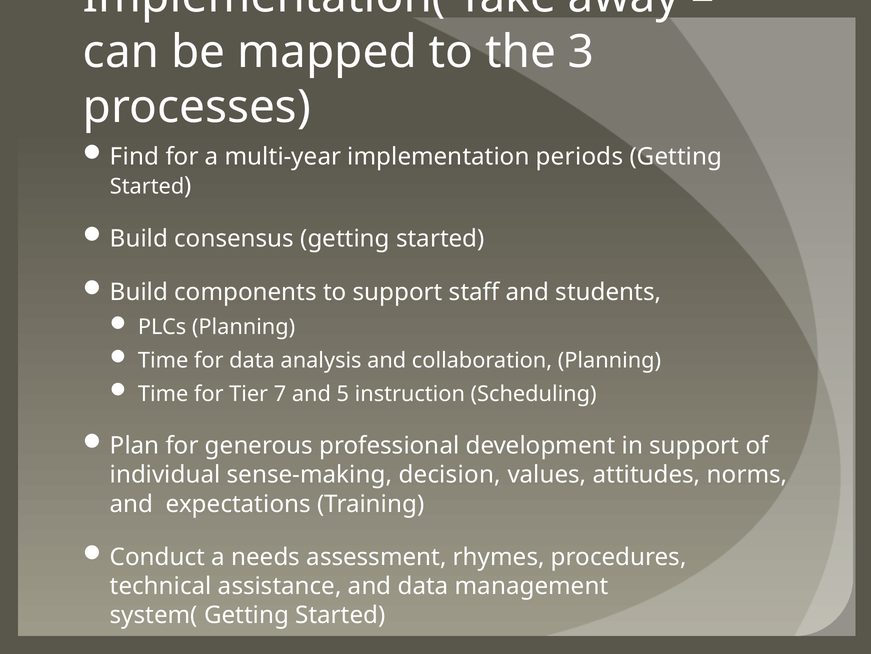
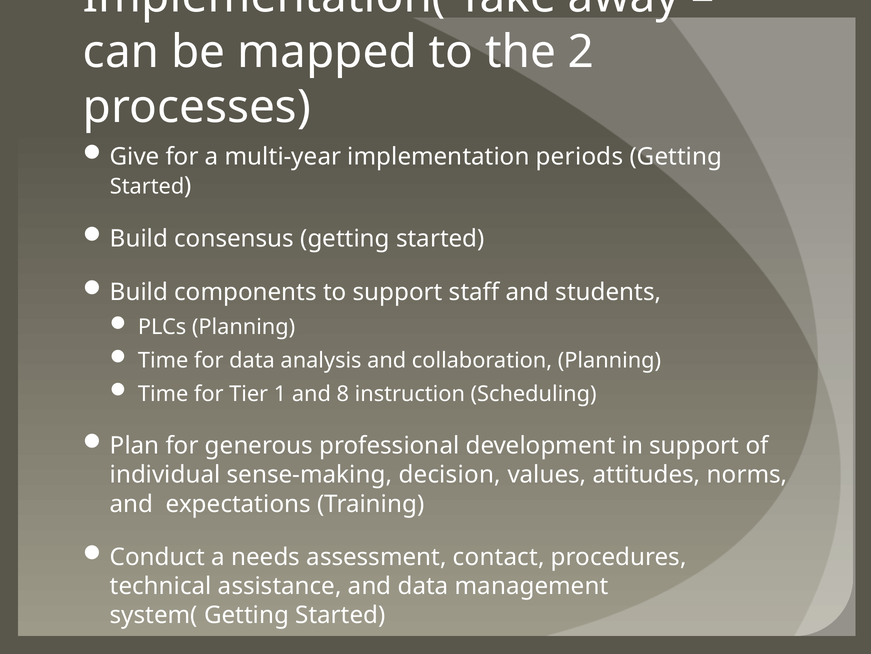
3: 3 -> 2
Find: Find -> Give
7: 7 -> 1
5: 5 -> 8
rhymes: rhymes -> contact
